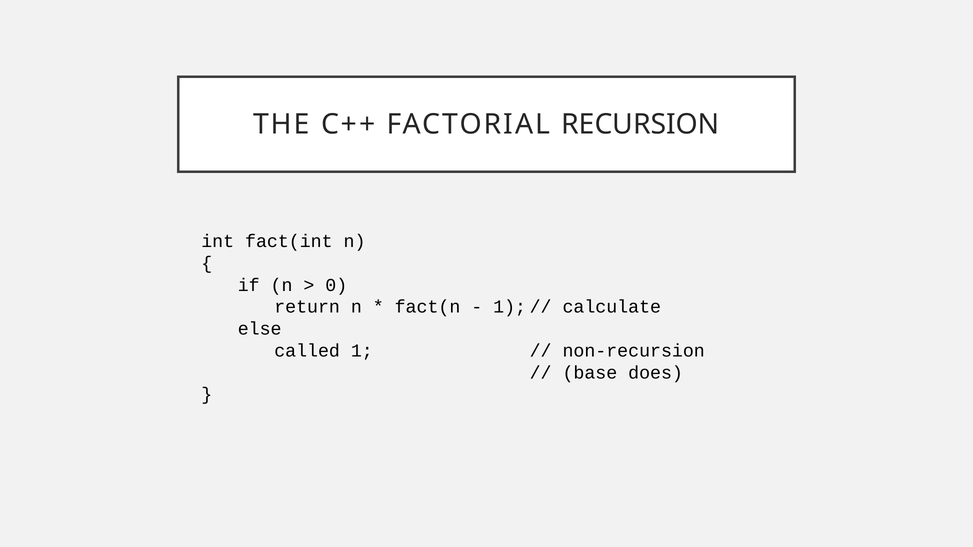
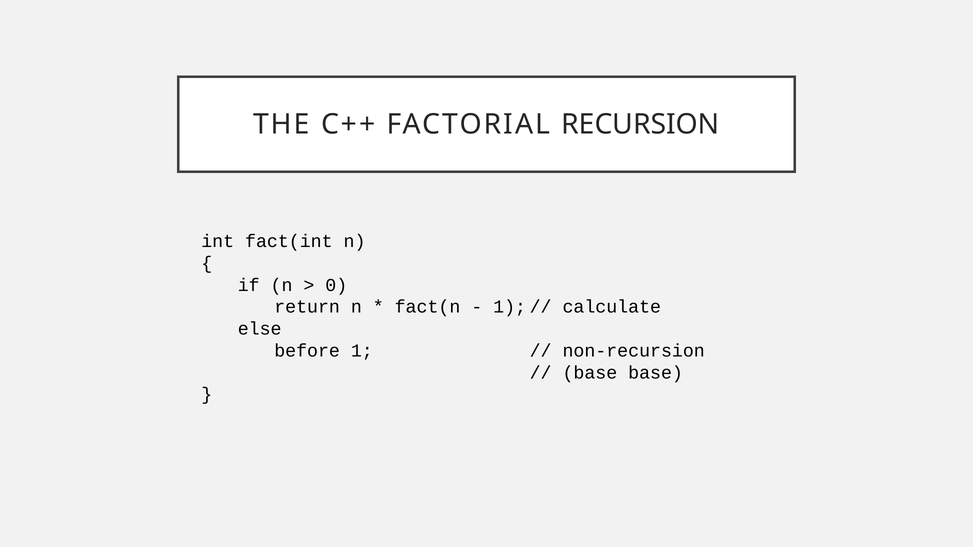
called: called -> before
base does: does -> base
